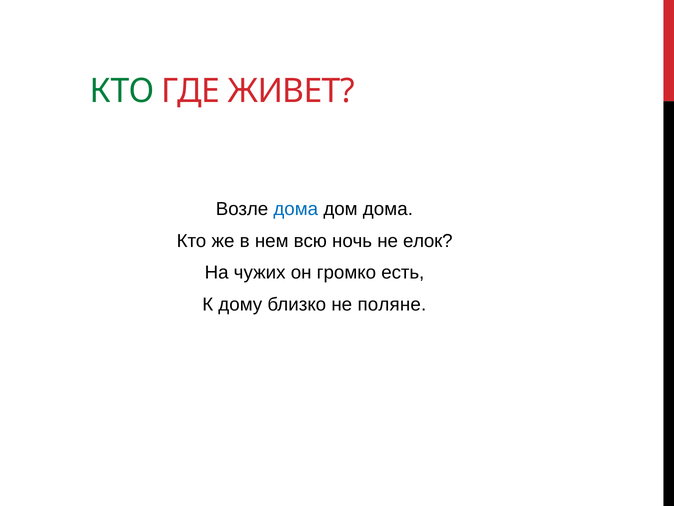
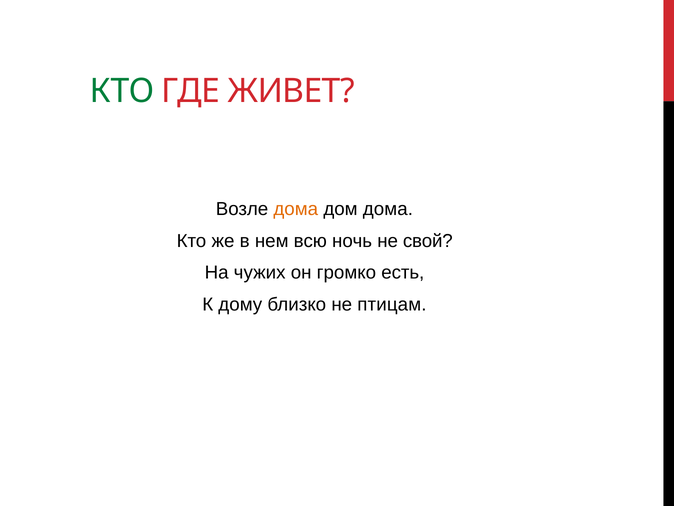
дома at (296, 209) colour: blue -> orange
елок: елок -> свой
поляне: поляне -> птицам
